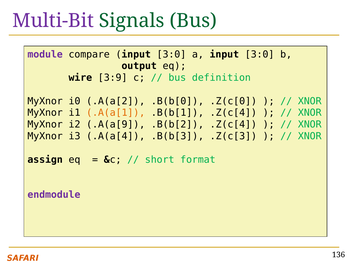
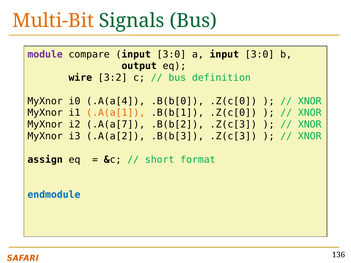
Multi-Bit colour: purple -> orange
3:9: 3:9 -> 3:2
.A(a[2: .A(a[2 -> .A(a[4
.B(b[1 .Z(c[4: .Z(c[4 -> .Z(c[0
.A(a[9: .A(a[9 -> .A(a[7
.B(b[2 .Z(c[4: .Z(c[4 -> .Z(c[3
.A(a[4: .A(a[4 -> .A(a[2
endmodule colour: purple -> blue
